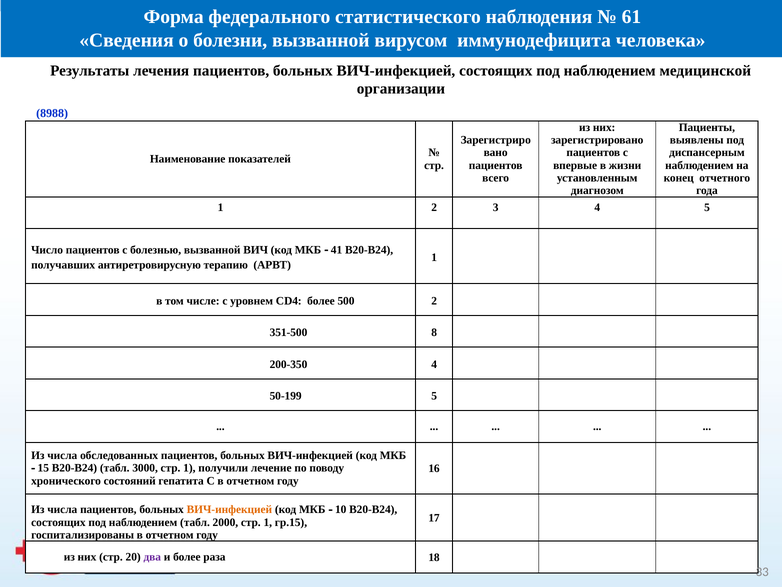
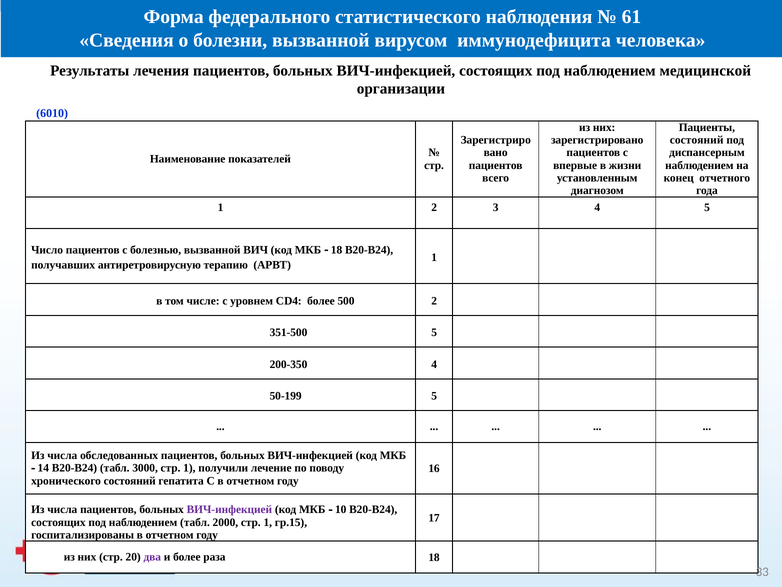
8988: 8988 -> 6010
выявлены at (697, 140): выявлены -> состояний
41 at (337, 250): 41 -> 18
351-500 8: 8 -> 5
15: 15 -> 14
ВИЧ-инфекцией at (229, 509) colour: orange -> purple
